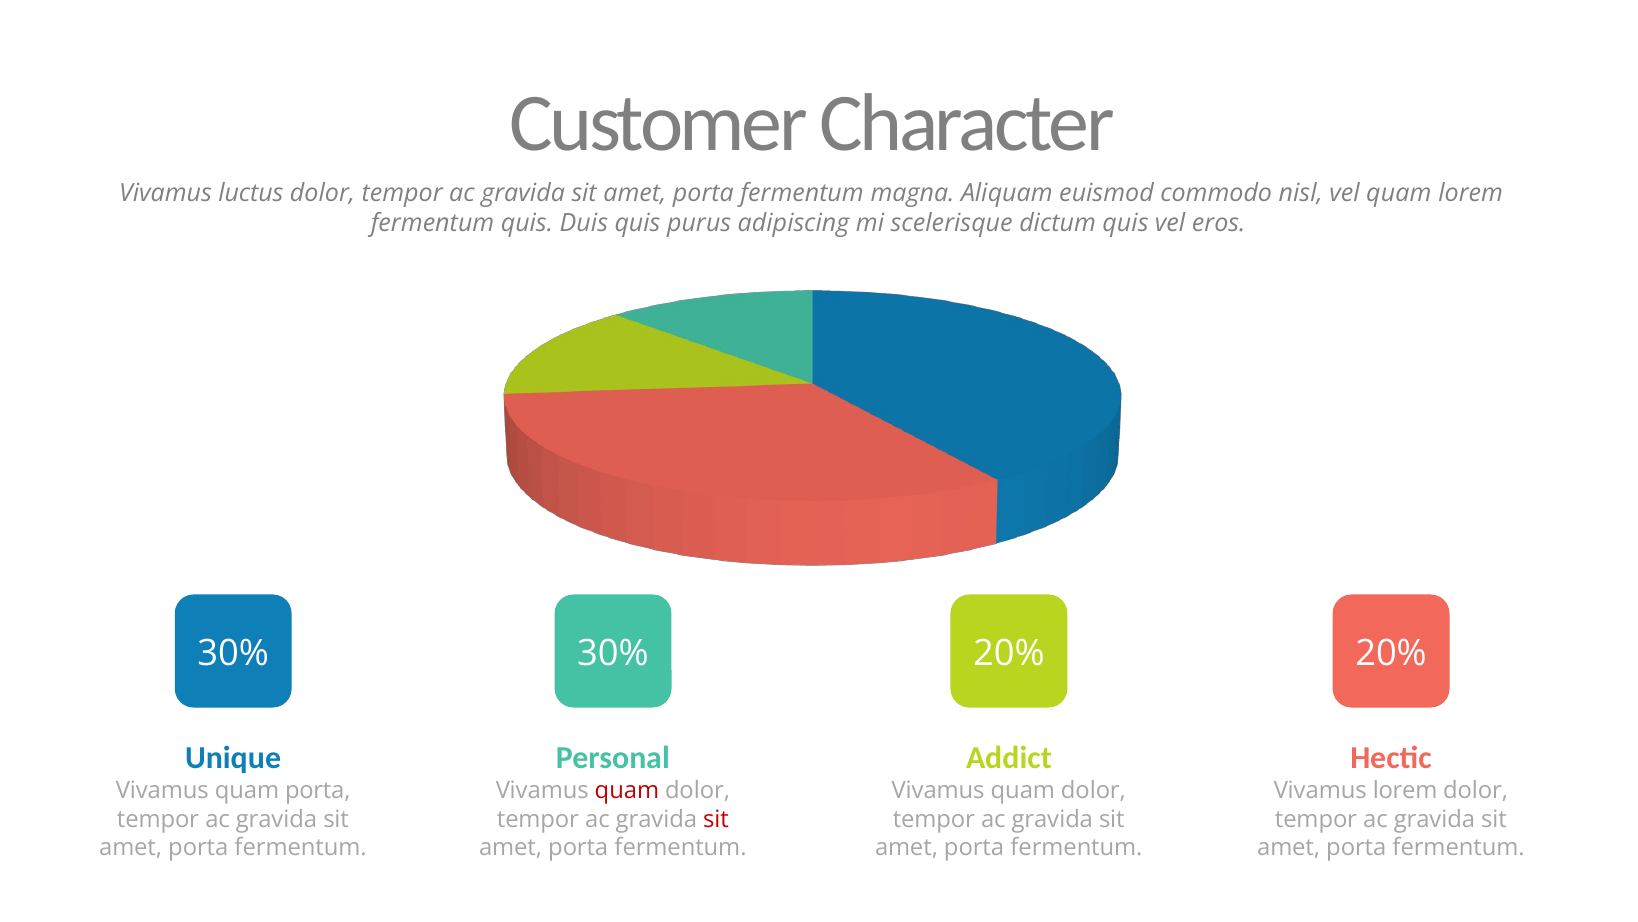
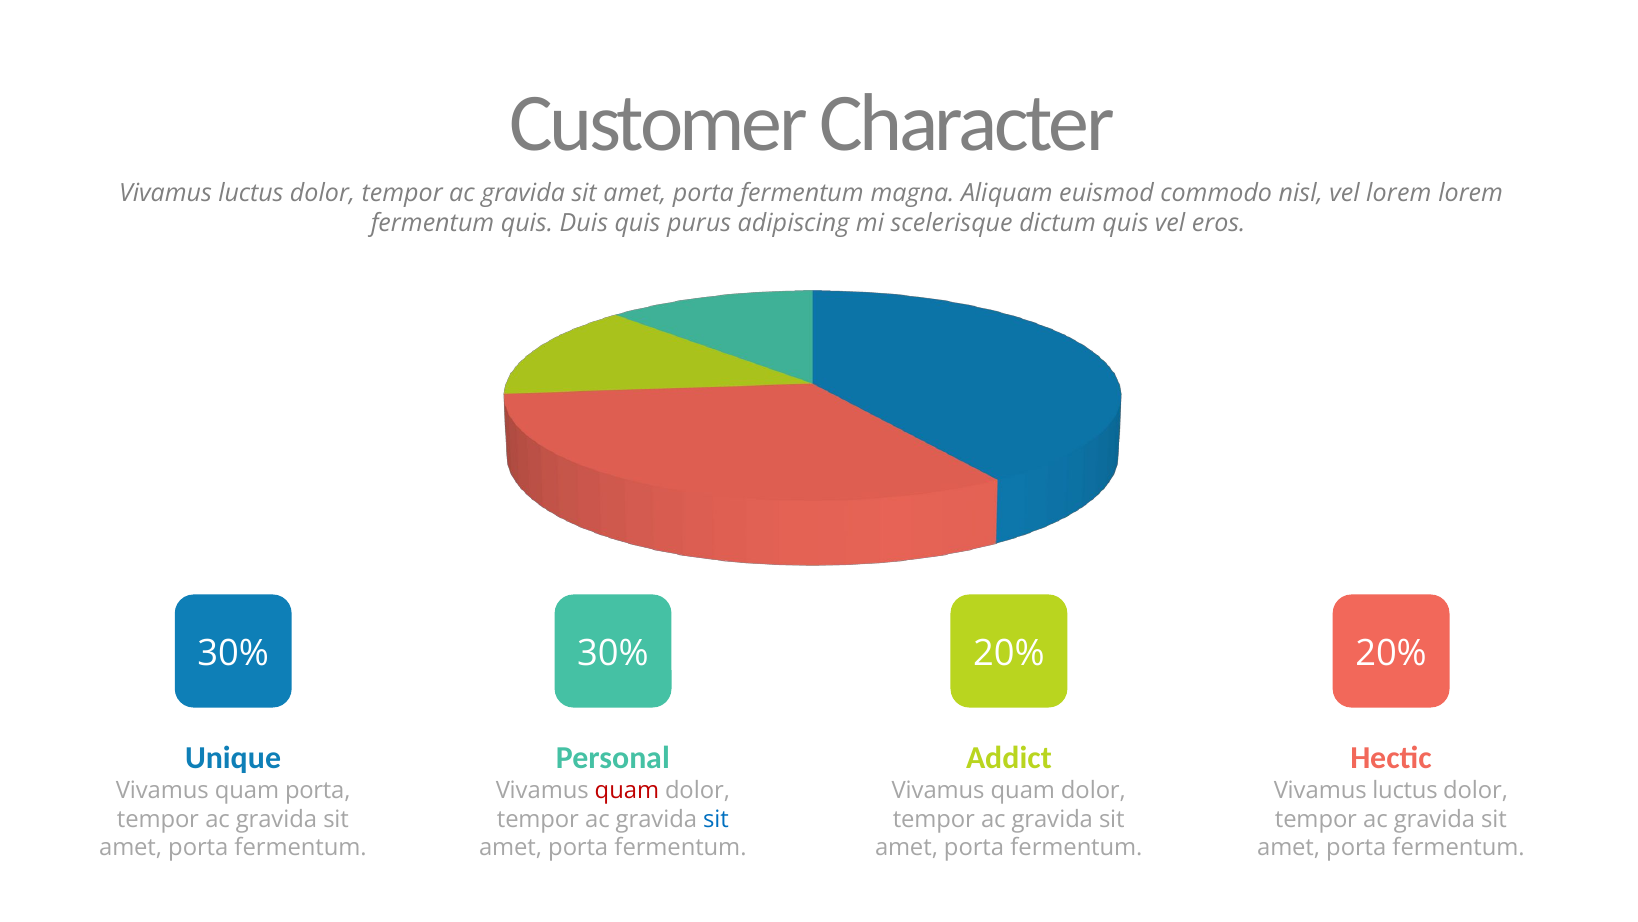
vel quam: quam -> lorem
lorem at (1405, 790): lorem -> luctus
sit at (716, 819) colour: red -> blue
